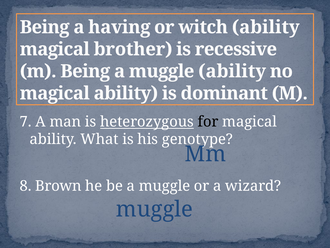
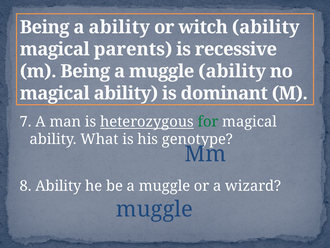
a having: having -> ability
brother: brother -> parents
for colour: black -> green
8 Brown: Brown -> Ability
